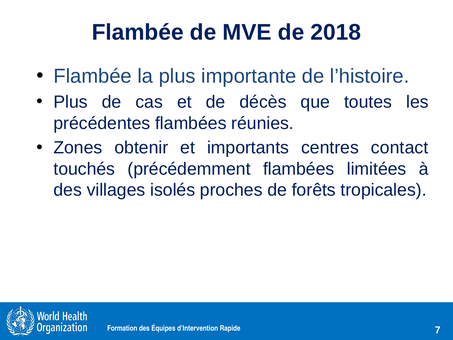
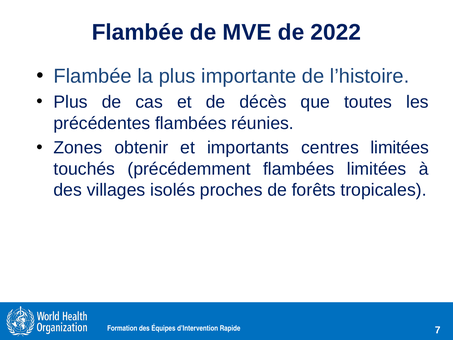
2018: 2018 -> 2022
centres contact: contact -> limitées
